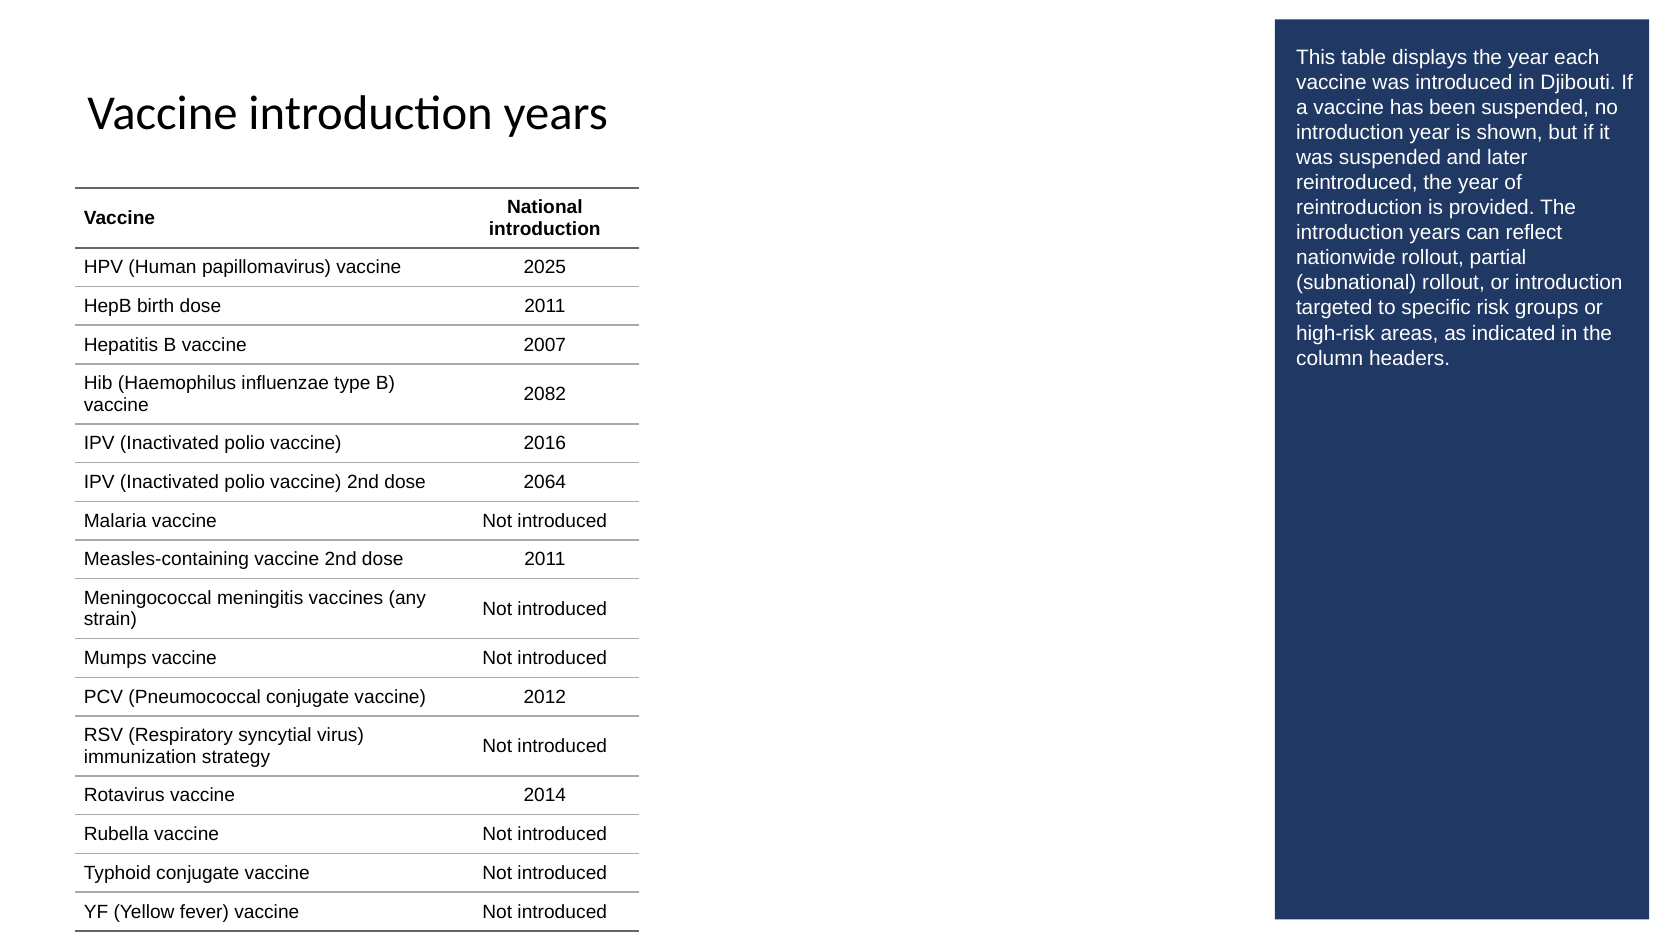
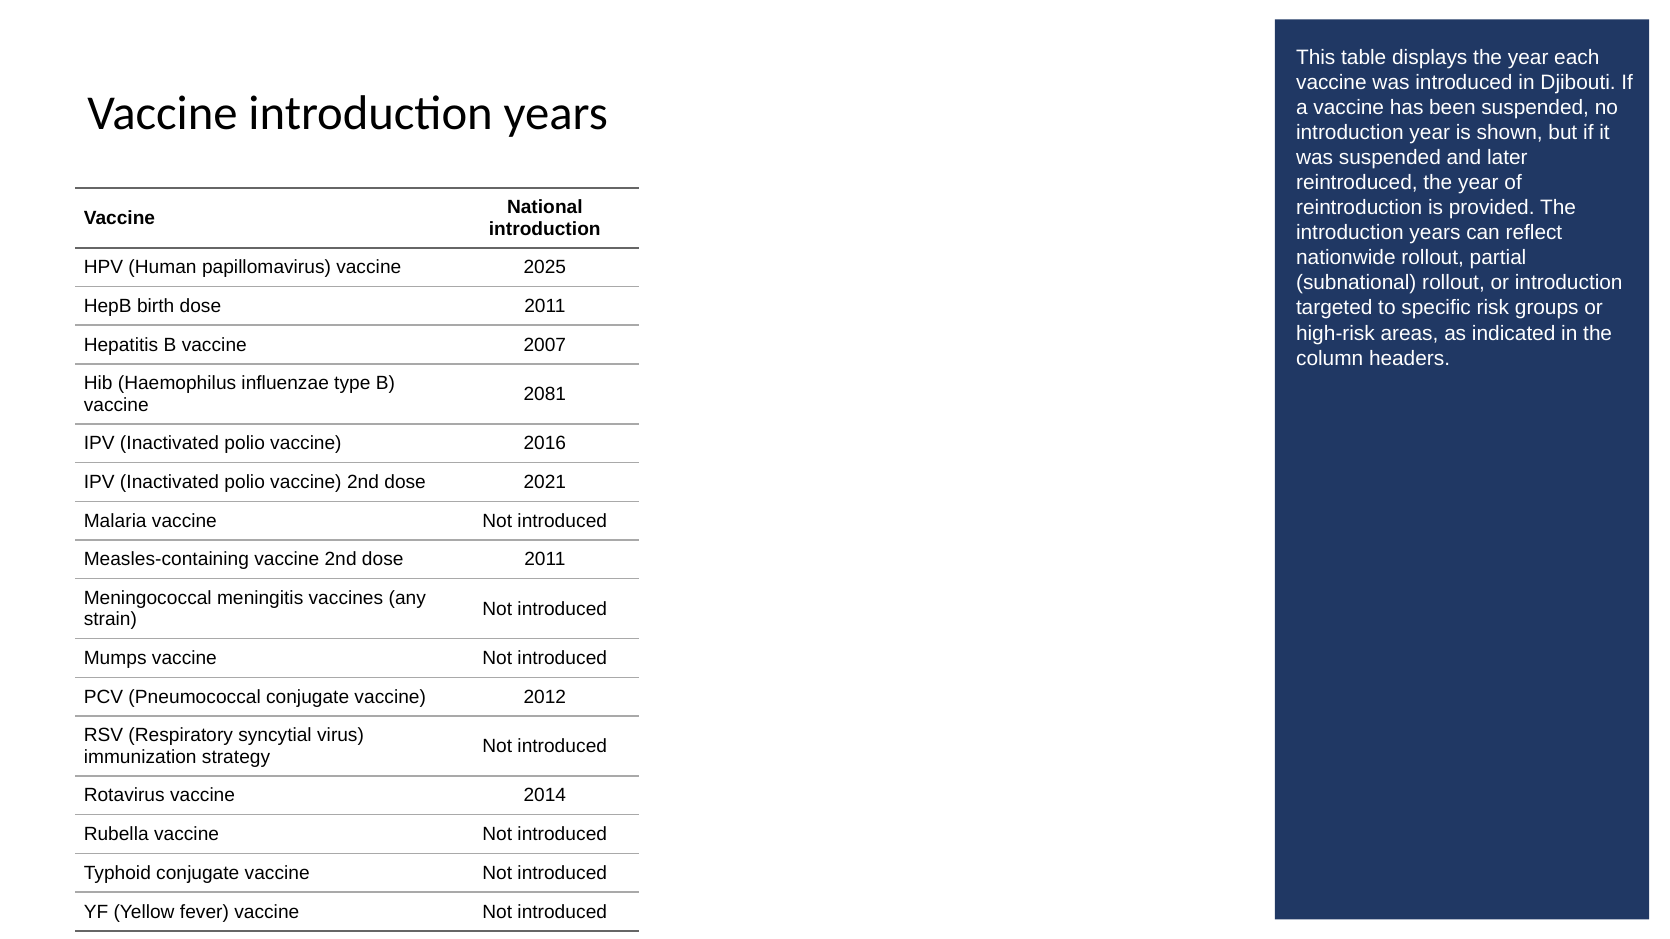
2082: 2082 -> 2081
2064: 2064 -> 2021
